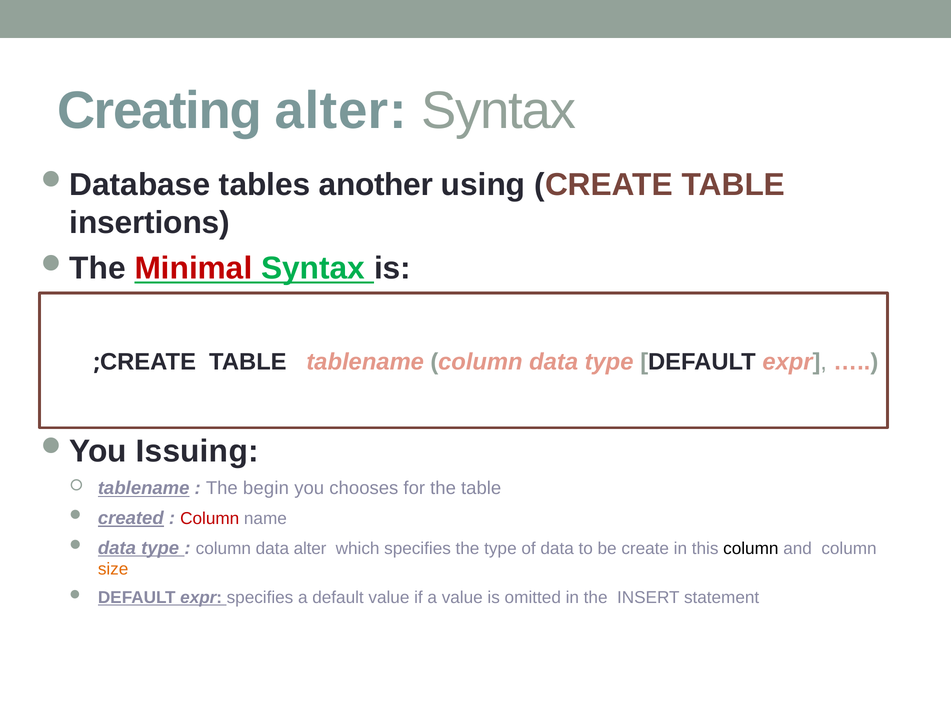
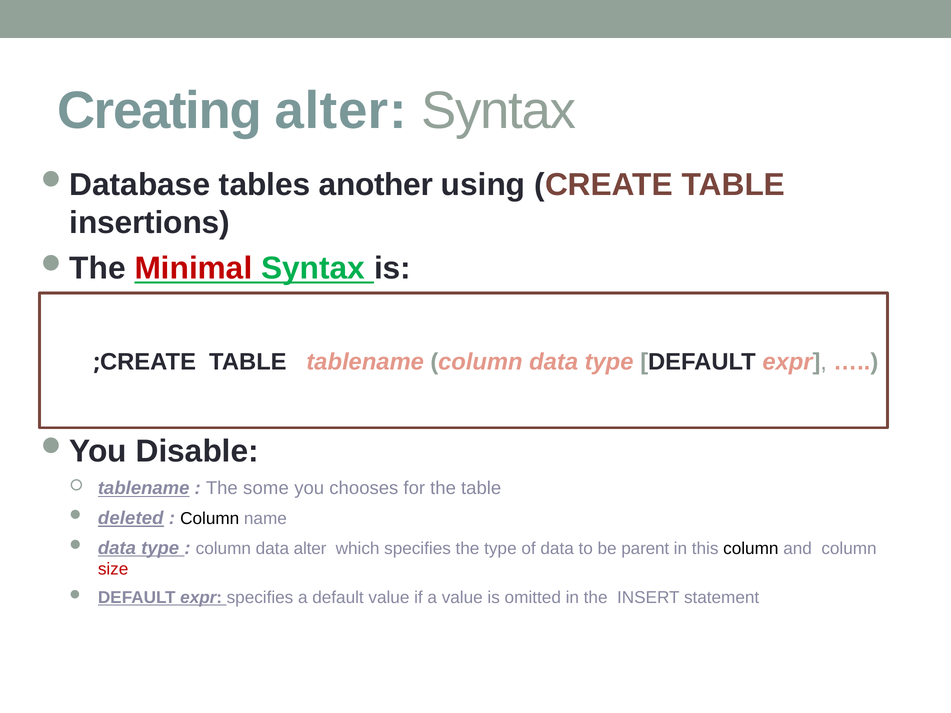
Issuing: Issuing -> Disable
begin: begin -> some
created: created -> deleted
Column at (210, 519) colour: red -> black
be create: create -> parent
size colour: orange -> red
